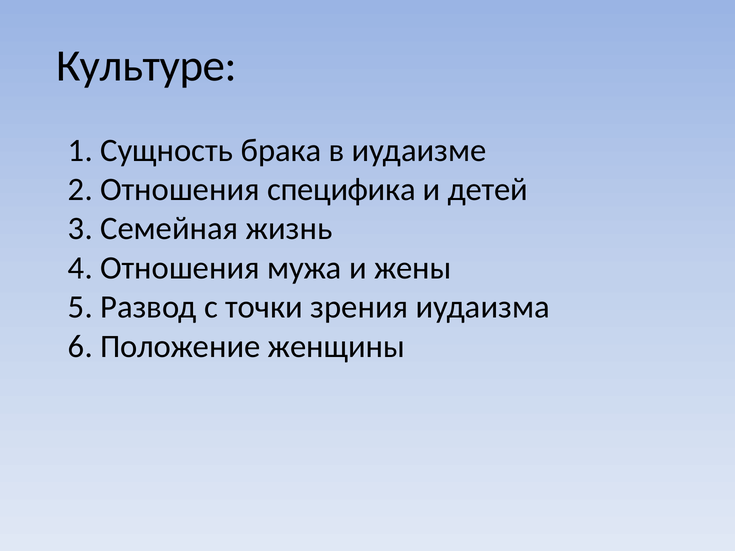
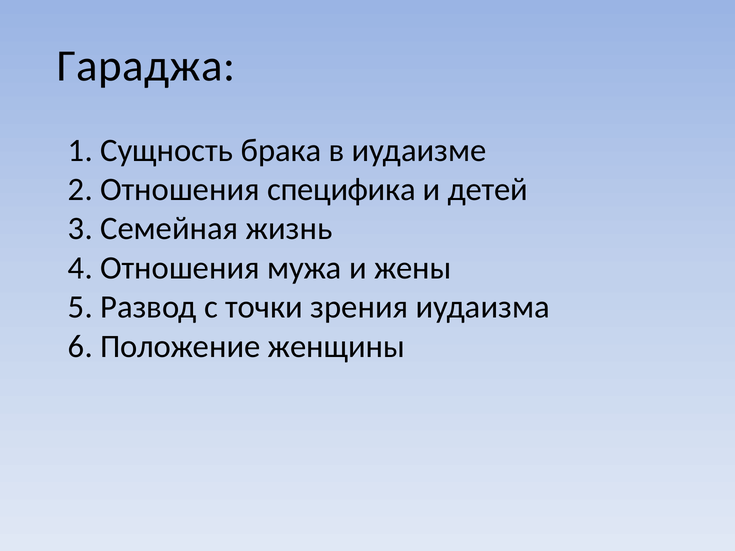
Культуре: Культуре -> Гараджа
